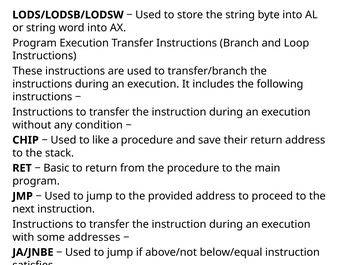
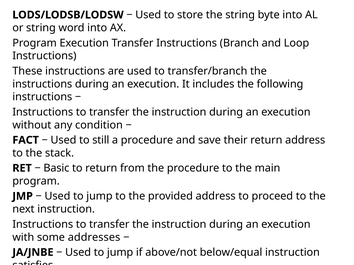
CHIP: CHIP -> FACT
like: like -> still
